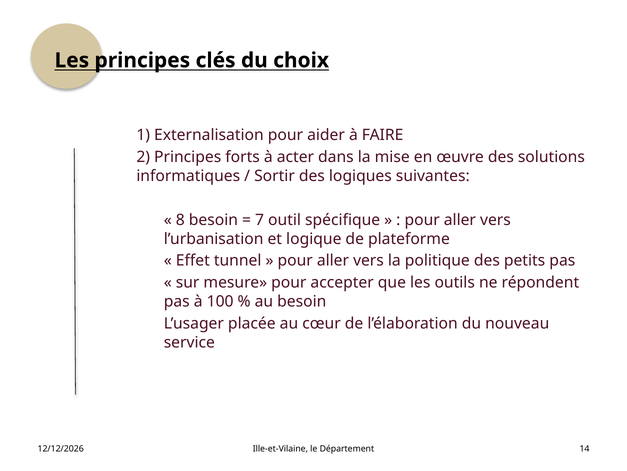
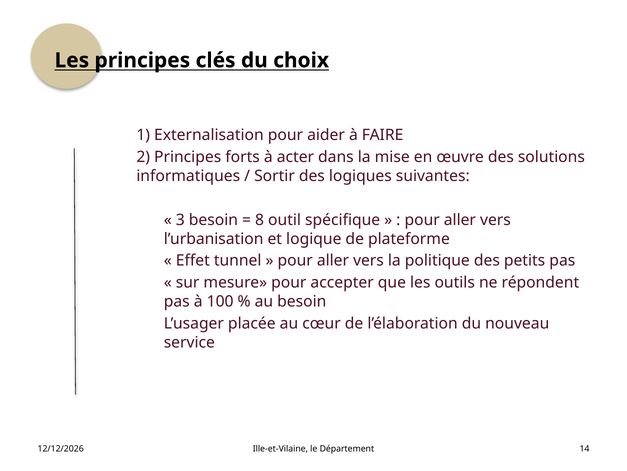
8: 8 -> 3
7: 7 -> 8
